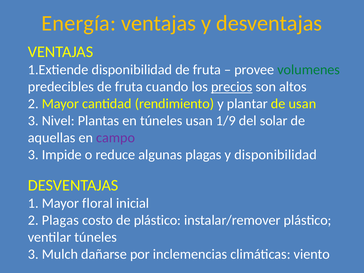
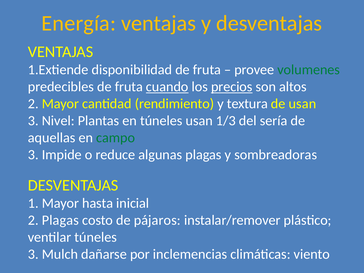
cuando underline: none -> present
plantar: plantar -> textura
1/9: 1/9 -> 1/3
solar: solar -> sería
campo colour: purple -> green
y disponibilidad: disponibilidad -> sombreadoras
floral: floral -> hasta
de plástico: plástico -> pájaros
